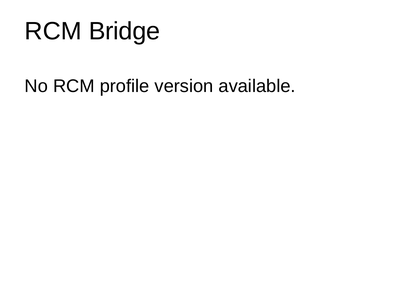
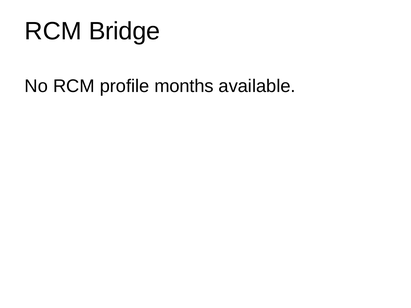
version: version -> months
